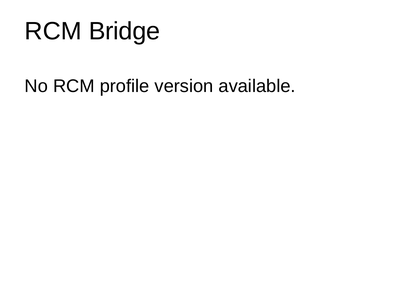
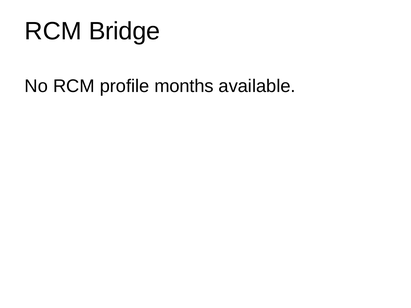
version: version -> months
